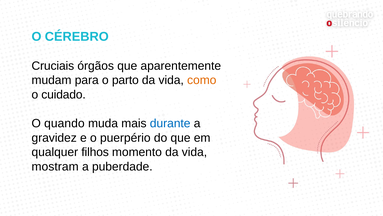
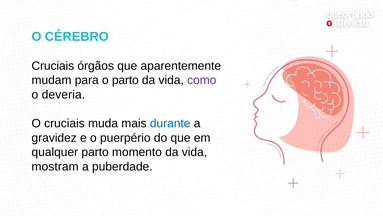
como colour: orange -> purple
cuidado: cuidado -> deveria
O quando: quando -> cruciais
qualquer filhos: filhos -> parto
